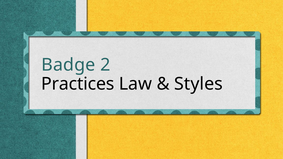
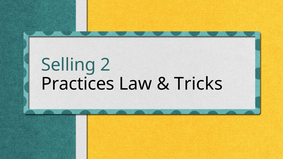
Badge: Badge -> Selling
Styles: Styles -> Tricks
